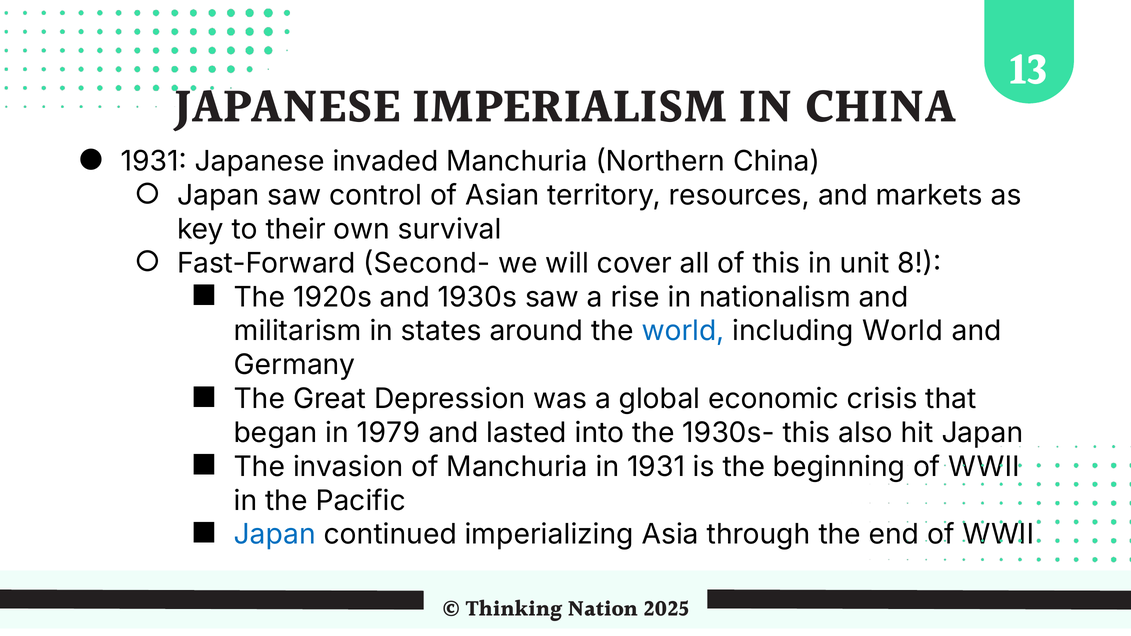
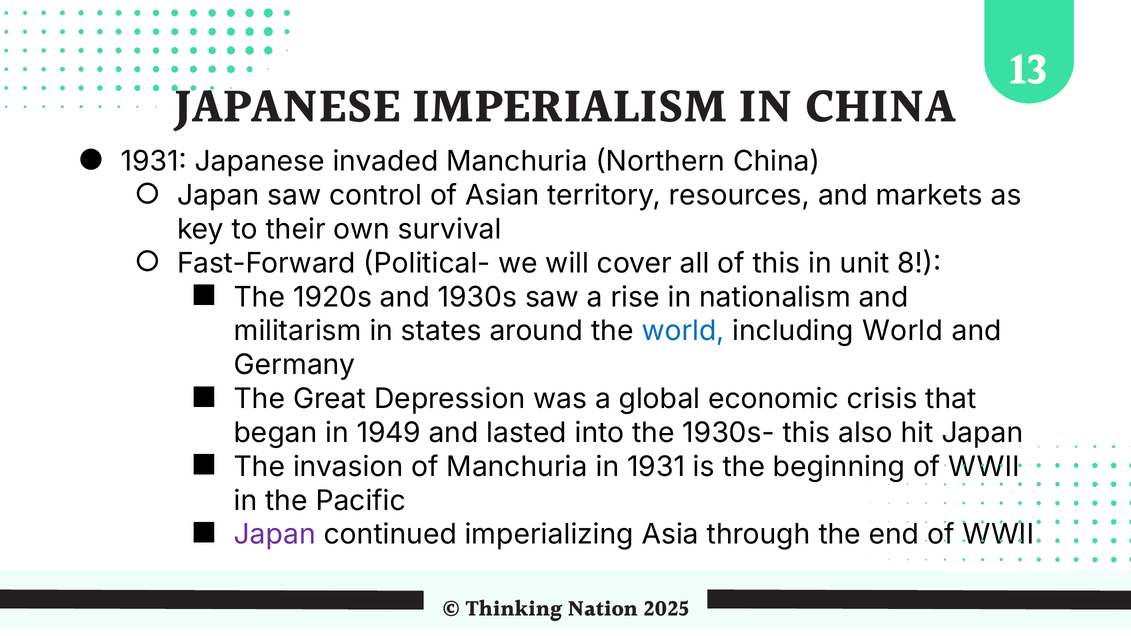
Second-: Second- -> Political-
1979: 1979 -> 1949
Japan at (275, 535) colour: blue -> purple
